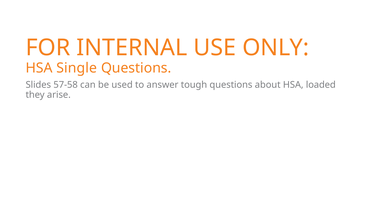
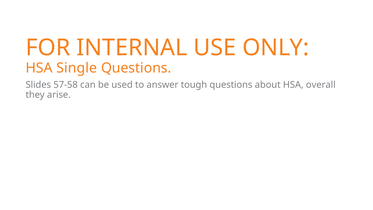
loaded: loaded -> overall
